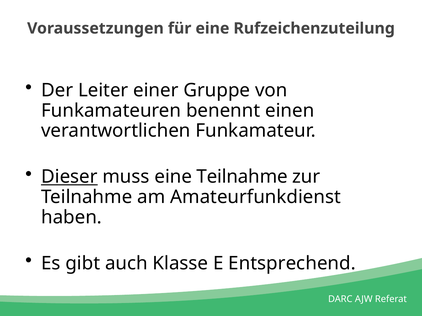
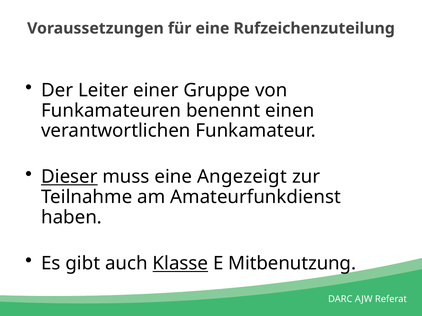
eine Teilnahme: Teilnahme -> Angezeigt
Klasse underline: none -> present
Entsprechend: Entsprechend -> Mitbenutzung
